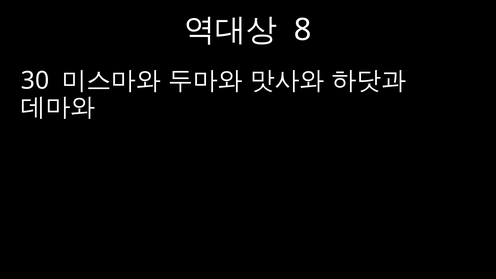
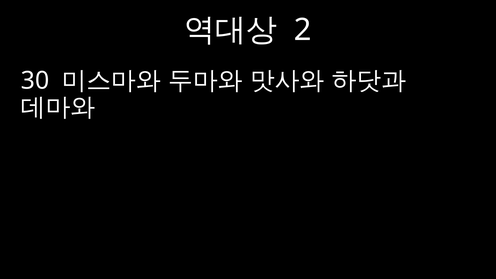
8: 8 -> 2
